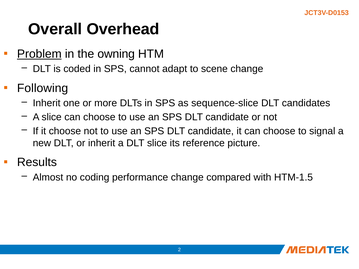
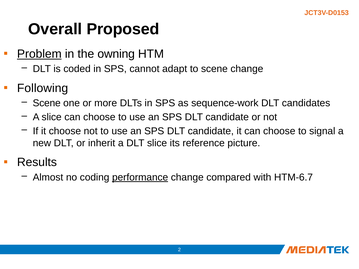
Overhead: Overhead -> Proposed
Inherit at (47, 103): Inherit -> Scene
sequence-slice: sequence-slice -> sequence-work
performance underline: none -> present
HTM-1.5: HTM-1.5 -> HTM-6.7
